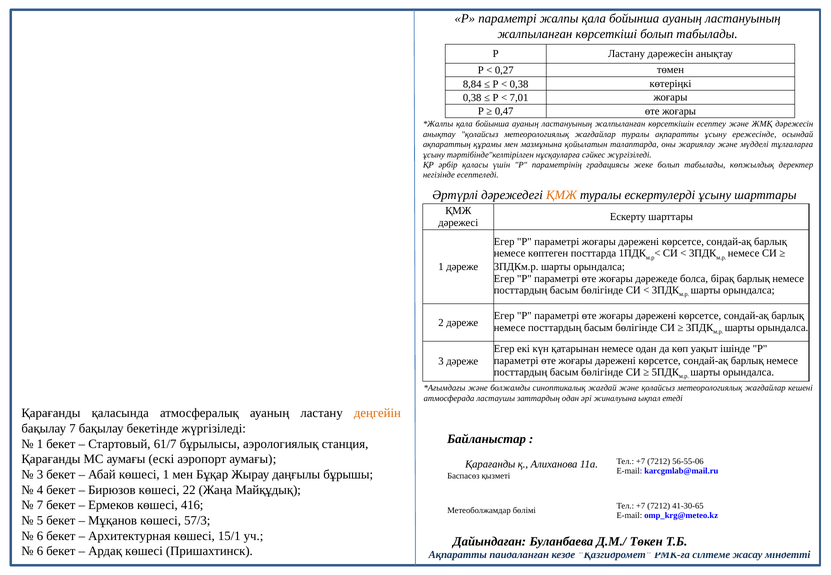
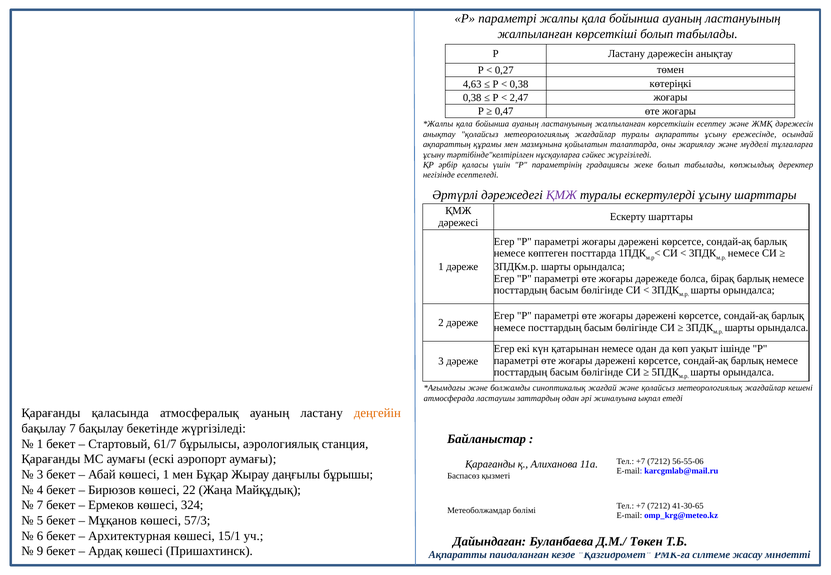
8,84: 8,84 -> 4,63
7,01: 7,01 -> 2,47
ҚМЖ at (561, 195) colour: orange -> purple
416: 416 -> 324
6 at (40, 551): 6 -> 9
